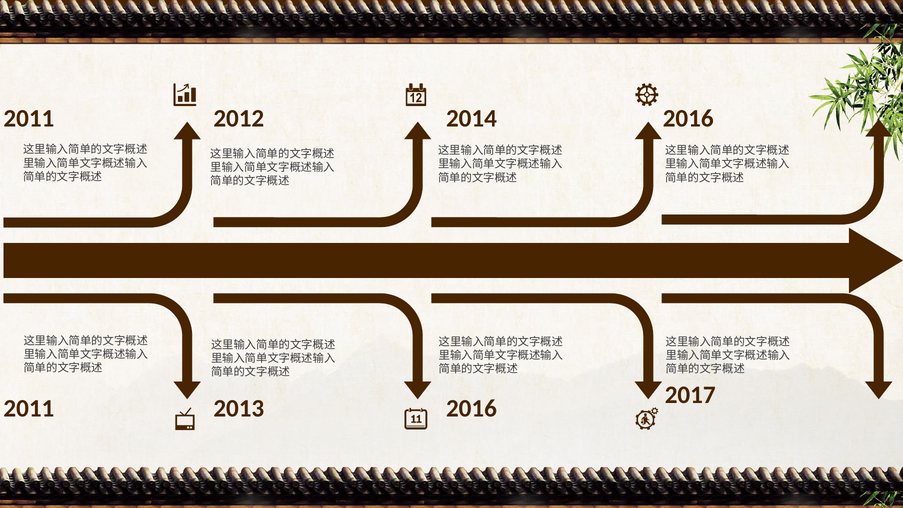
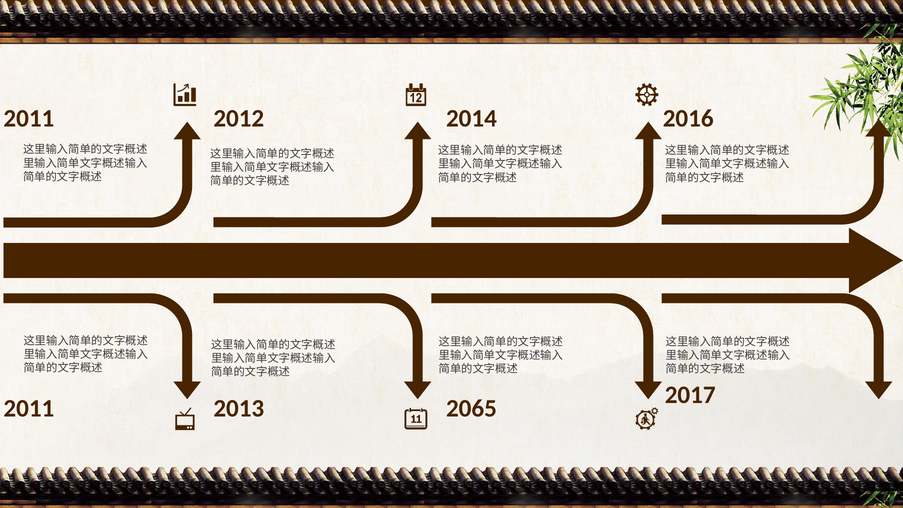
2013 2016: 2016 -> 2065
